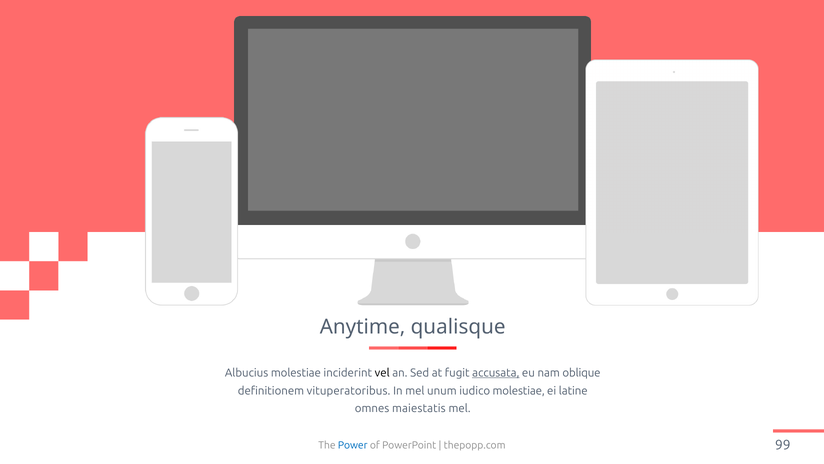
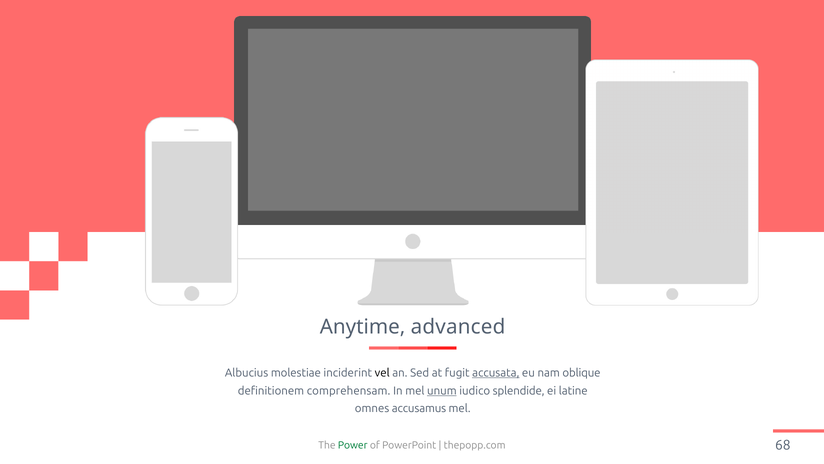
qualisque: qualisque -> advanced
vituperatoribus: vituperatoribus -> comprehensam
unum underline: none -> present
iudico molestiae: molestiae -> splendide
maiestatis: maiestatis -> accusamus
Power colour: blue -> green
99: 99 -> 68
